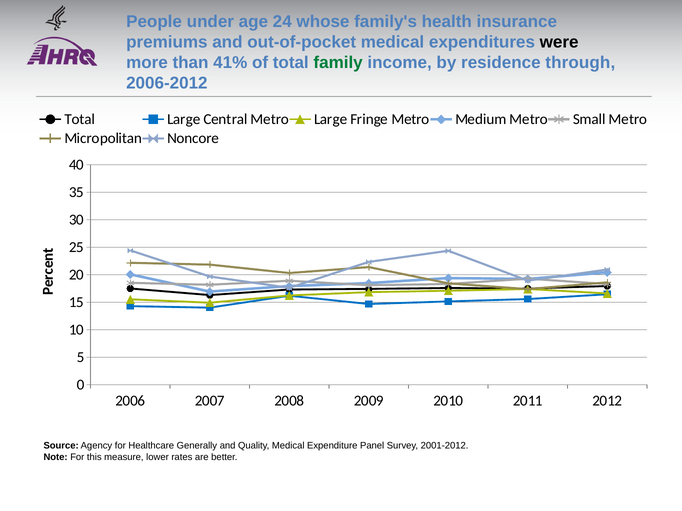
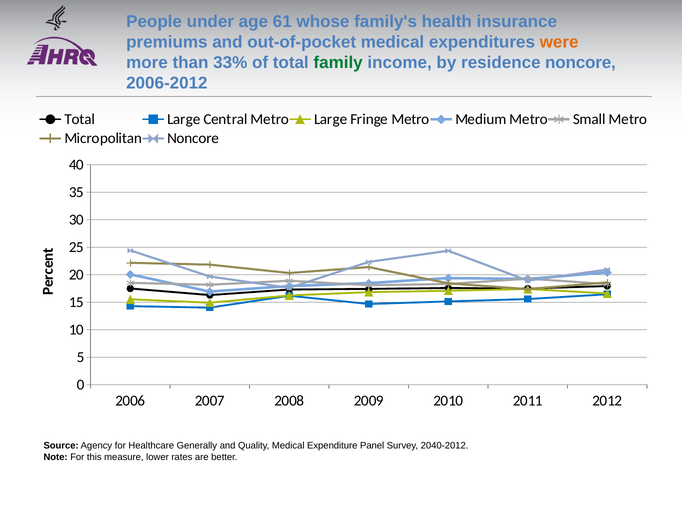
24: 24 -> 61
were colour: black -> orange
41%: 41% -> 33%
residence through: through -> noncore
2001-2012: 2001-2012 -> 2040-2012
